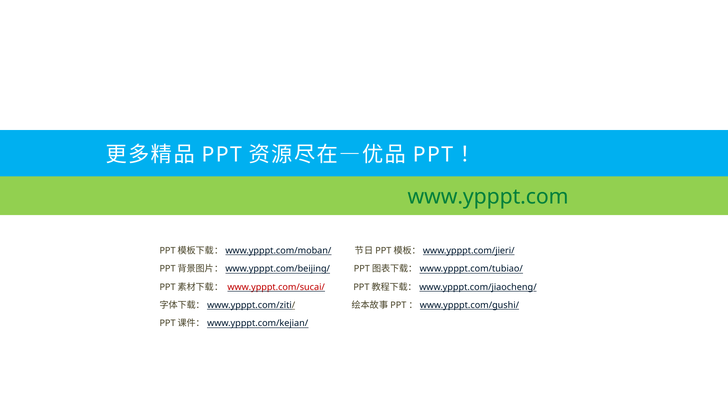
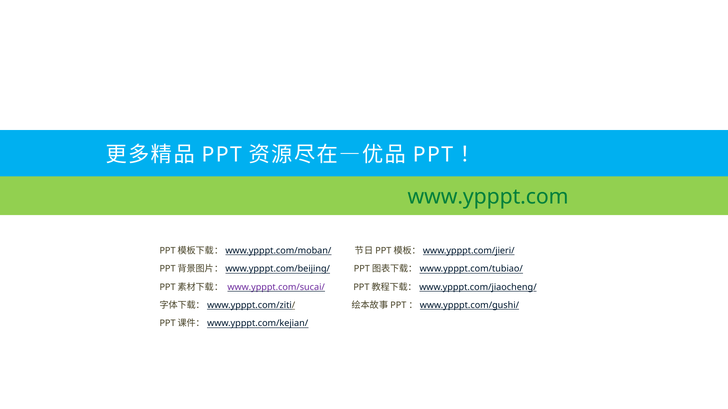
www.ypppt.com/sucai/ colour: red -> purple
